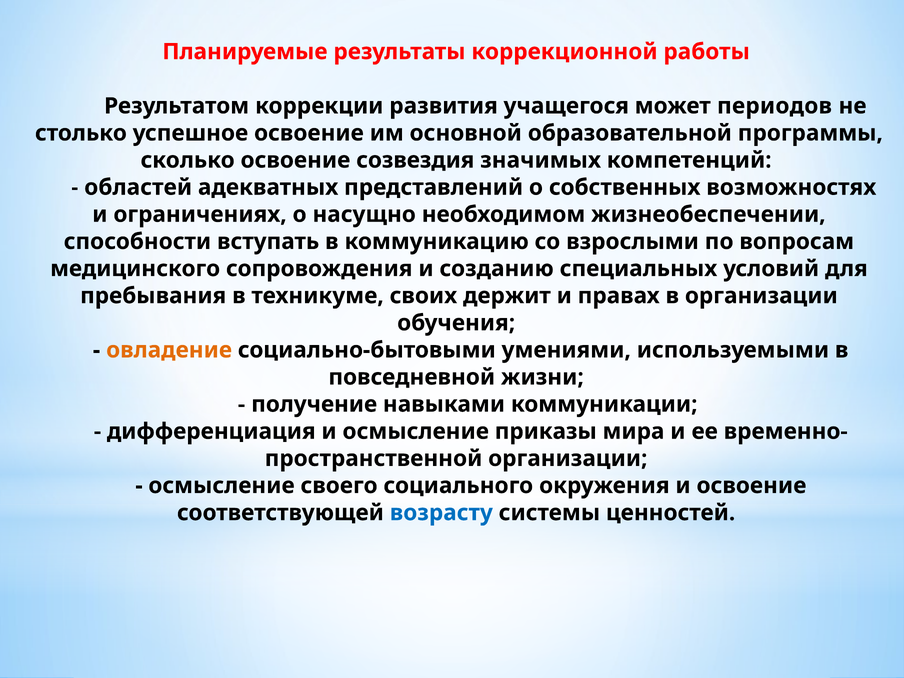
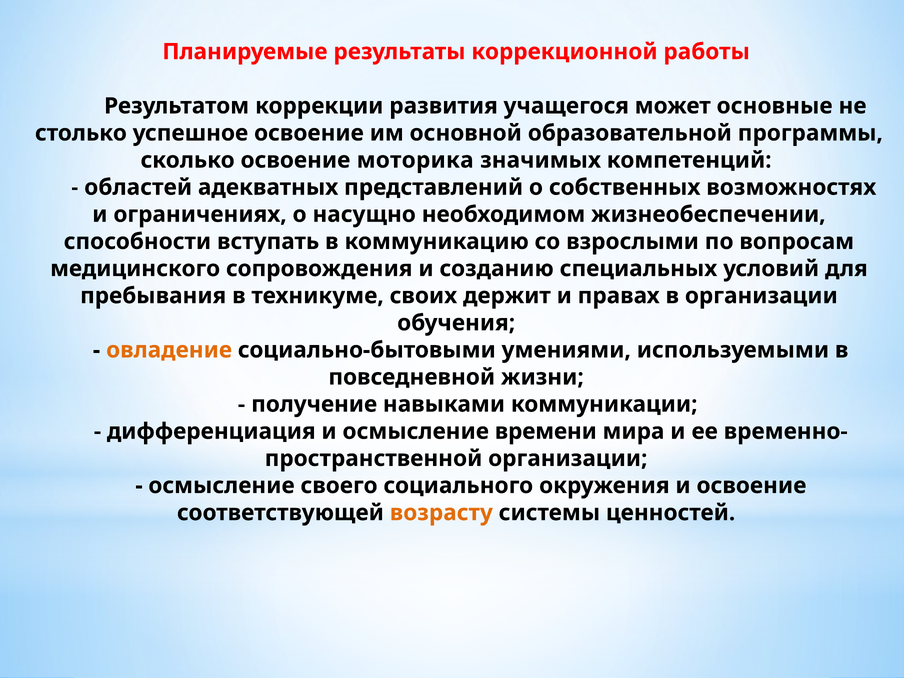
периодов: периодов -> основные
созвездия: созвездия -> моторика
приказы: приказы -> времени
возрасту colour: blue -> orange
